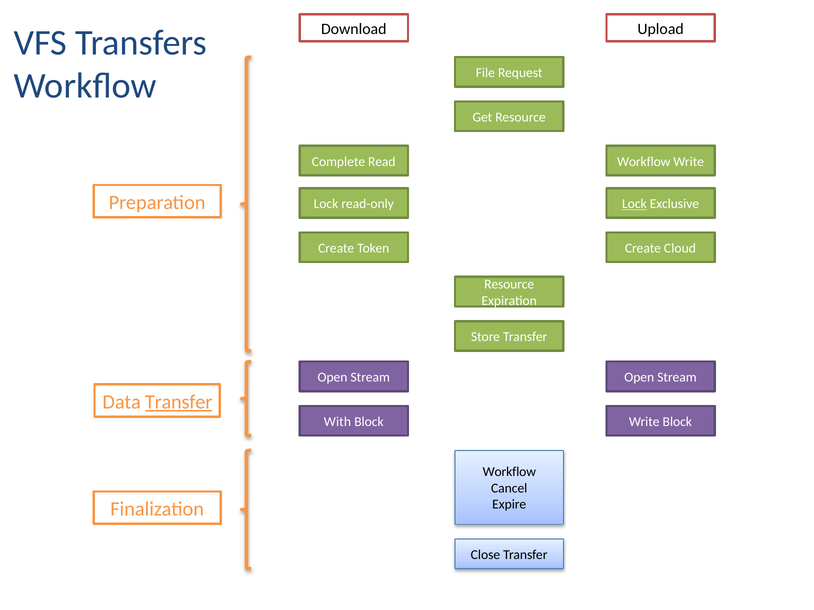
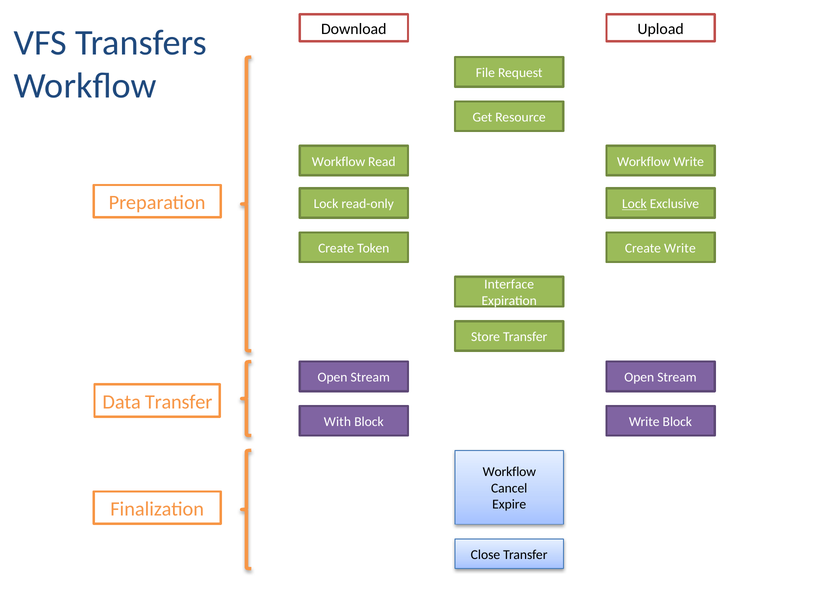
Complete at (338, 162): Complete -> Workflow
Create Cloud: Cloud -> Write
Resource at (509, 285): Resource -> Interface
Transfer at (179, 402) underline: present -> none
